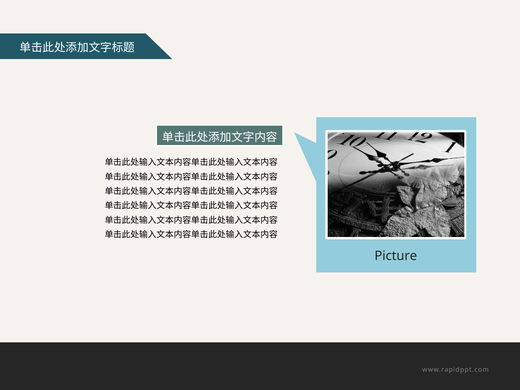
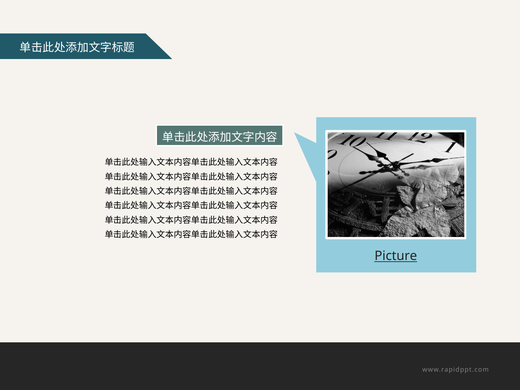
Picture underline: none -> present
